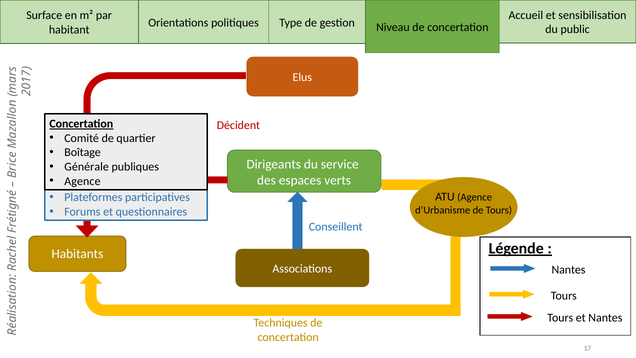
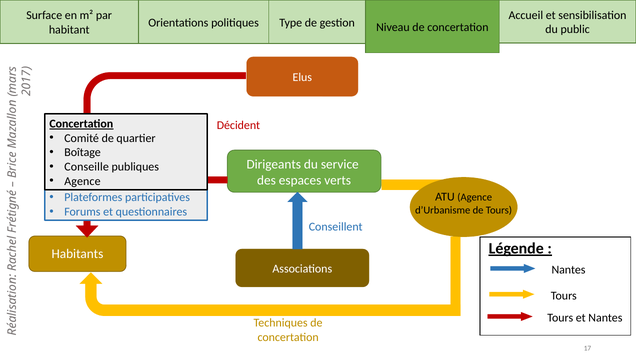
Générale: Générale -> Conseille
